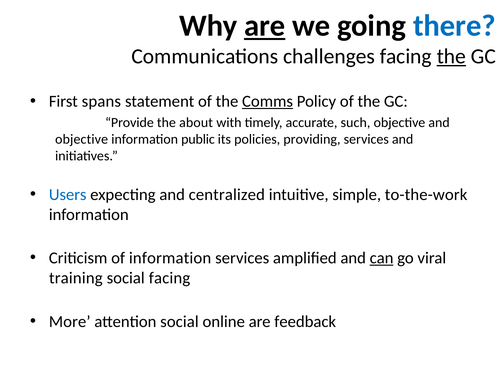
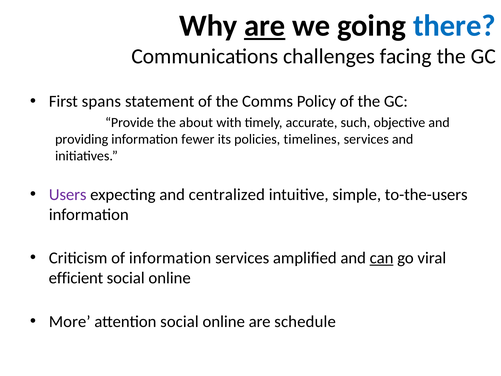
the at (451, 56) underline: present -> none
Comms underline: present -> none
objective at (82, 139): objective -> providing
public: public -> fewer
providing: providing -> timelines
Users colour: blue -> purple
to-the-work: to-the-work -> to-the-users
training: training -> efficient
facing at (170, 278): facing -> online
feedback: feedback -> schedule
